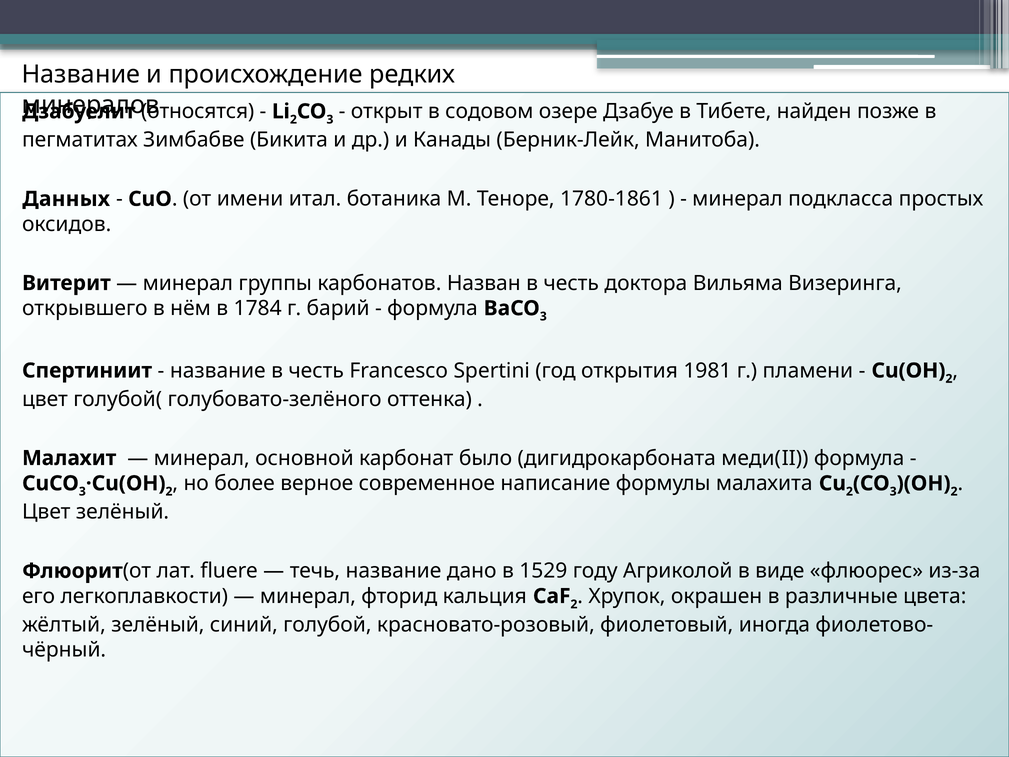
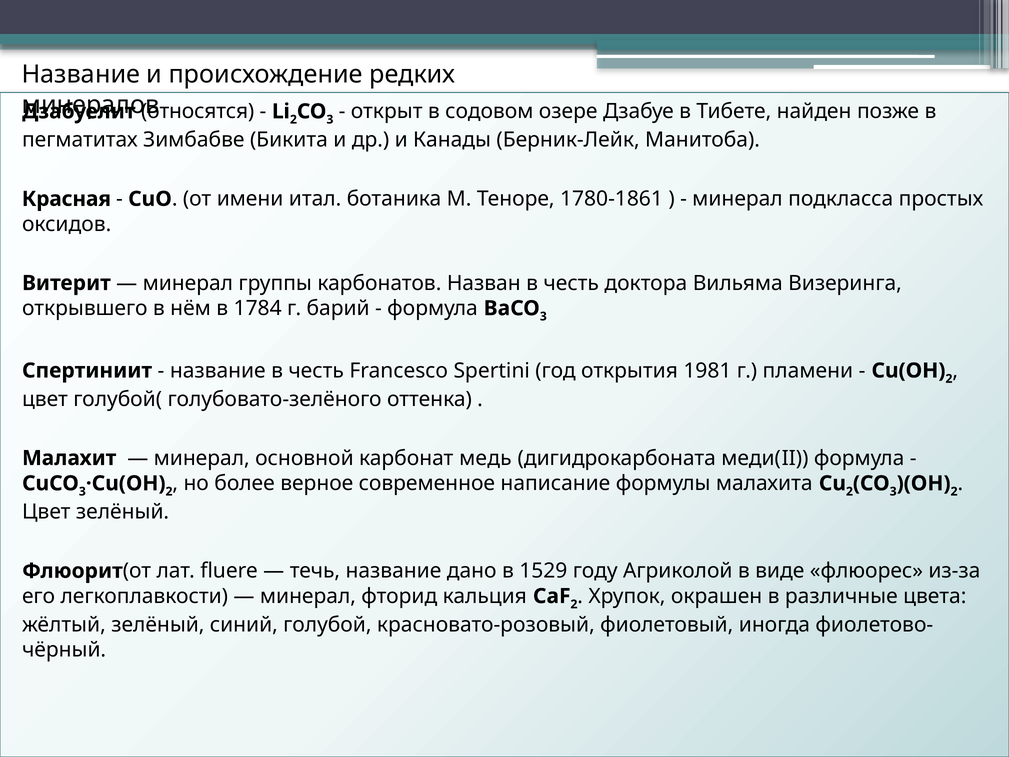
Данных: Данных -> Красная
было: было -> медь
